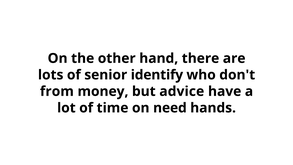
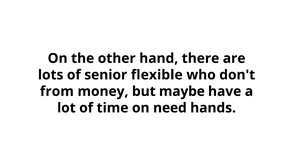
identify: identify -> flexible
advice: advice -> maybe
